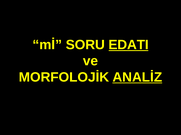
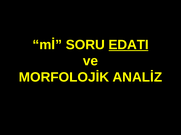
ANALİZ underline: present -> none
